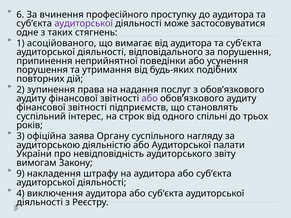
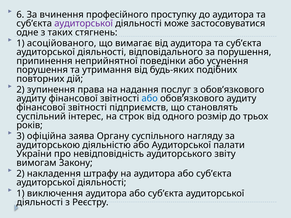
або at (150, 99) colour: purple -> blue
спільні: спільні -> розмір
9 at (20, 174): 9 -> 2
4 at (20, 194): 4 -> 1
